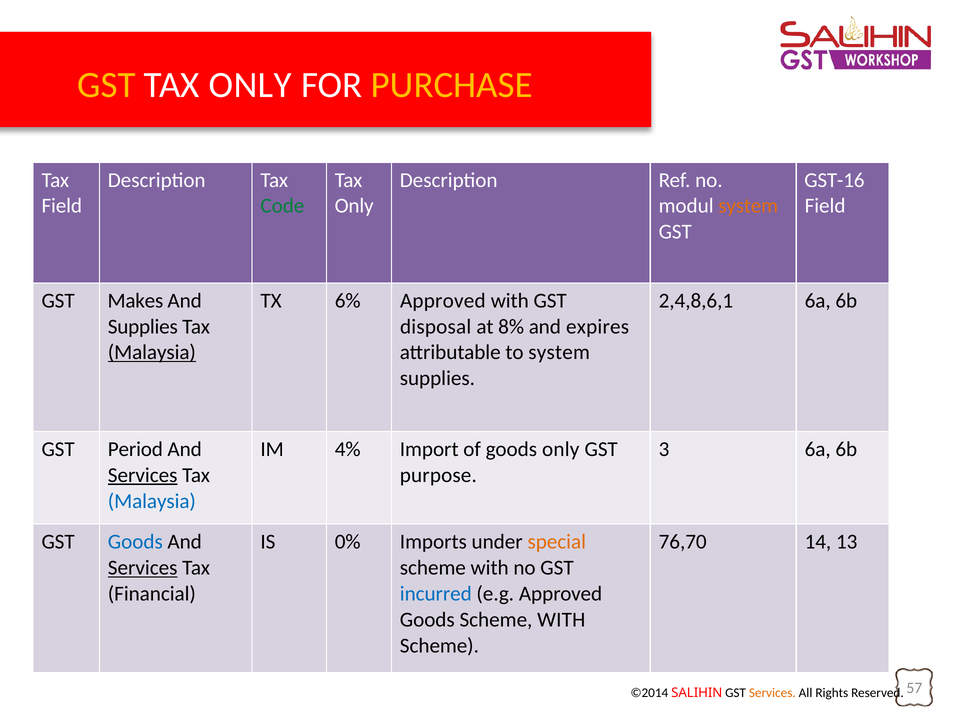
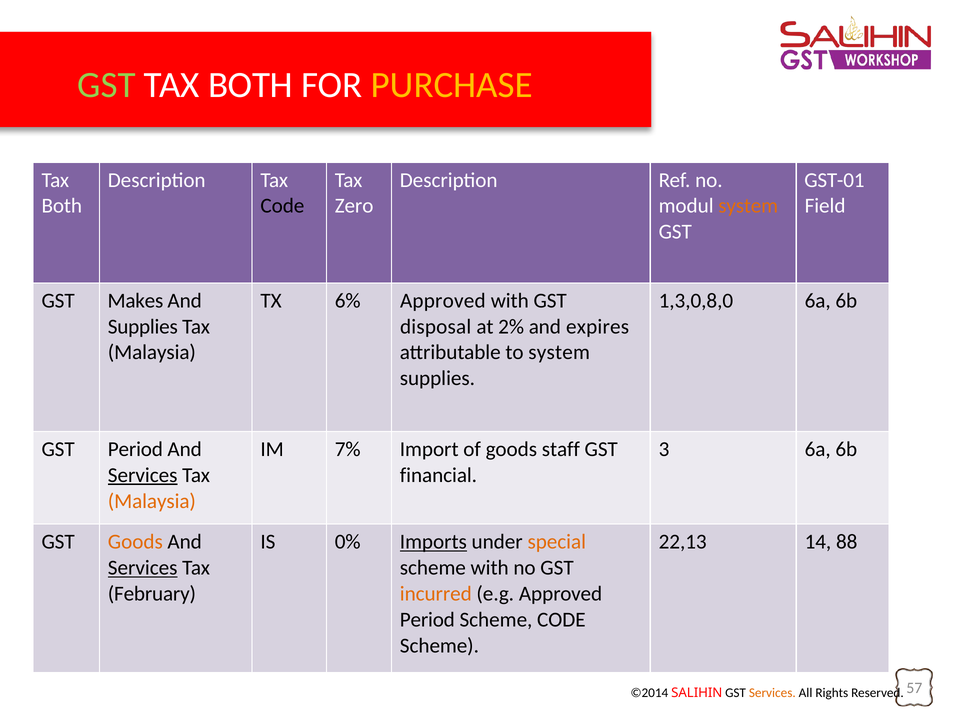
GST at (107, 85) colour: yellow -> light green
ONLY at (250, 85): ONLY -> BOTH
GST-16: GST-16 -> GST-01
Field at (62, 206): Field -> Both
Code at (282, 206) colour: green -> black
Only at (354, 206): Only -> Zero
2,4,8,6,1: 2,4,8,6,1 -> 1,3,0,8,0
8%: 8% -> 2%
Malaysia at (152, 352) underline: present -> none
4%: 4% -> 7%
goods only: only -> staff
purpose: purpose -> financial
Malaysia at (152, 501) colour: blue -> orange
Goods at (135, 542) colour: blue -> orange
Imports underline: none -> present
76,70: 76,70 -> 22,13
13: 13 -> 88
Financial: Financial -> February
incurred colour: blue -> orange
Goods at (427, 619): Goods -> Period
WITH at (561, 619): WITH -> CODE
